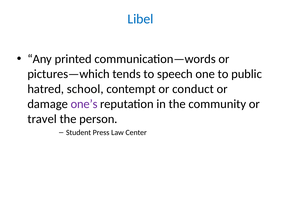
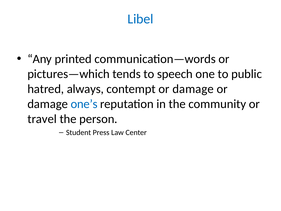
school: school -> always
contempt or conduct: conduct -> damage
one’s colour: purple -> blue
